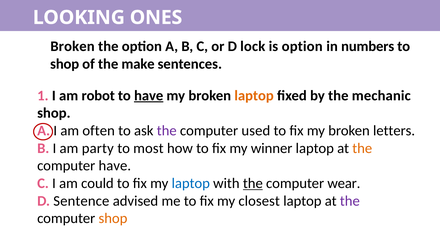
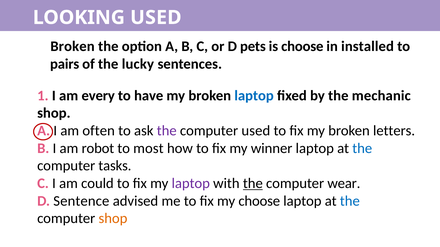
LOOKING ONES: ONES -> USED
lock: lock -> pets
is option: option -> choose
numbers: numbers -> installed
shop at (65, 64): shop -> pairs
make: make -> lucky
robot: robot -> every
have at (149, 96) underline: present -> none
laptop at (254, 96) colour: orange -> blue
party: party -> robot
the at (362, 149) colour: orange -> blue
computer have: have -> tasks
laptop at (191, 184) colour: blue -> purple
my closest: closest -> choose
the at (350, 201) colour: purple -> blue
